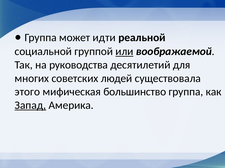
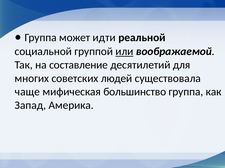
руководства: руководства -> составление
этого: этого -> чаще
Запад underline: present -> none
